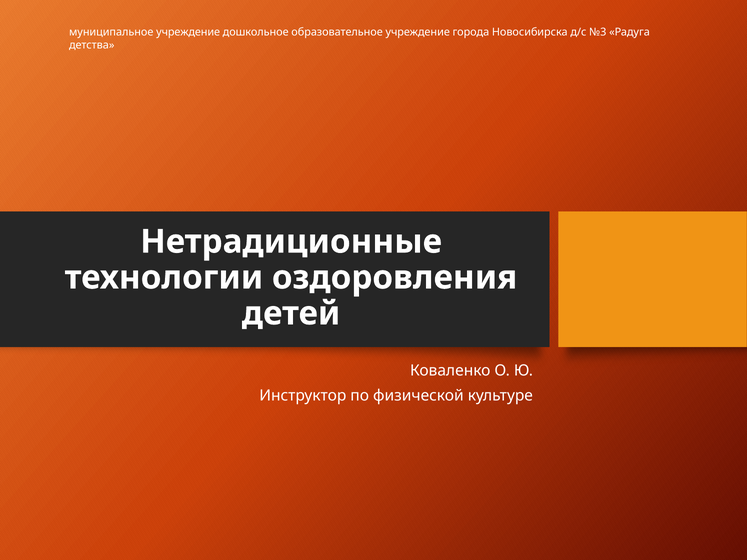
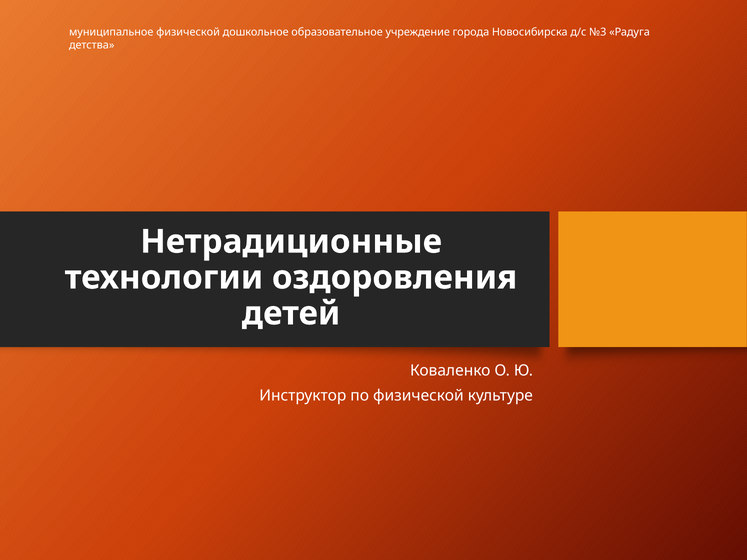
муниципальное учреждение: учреждение -> физической
